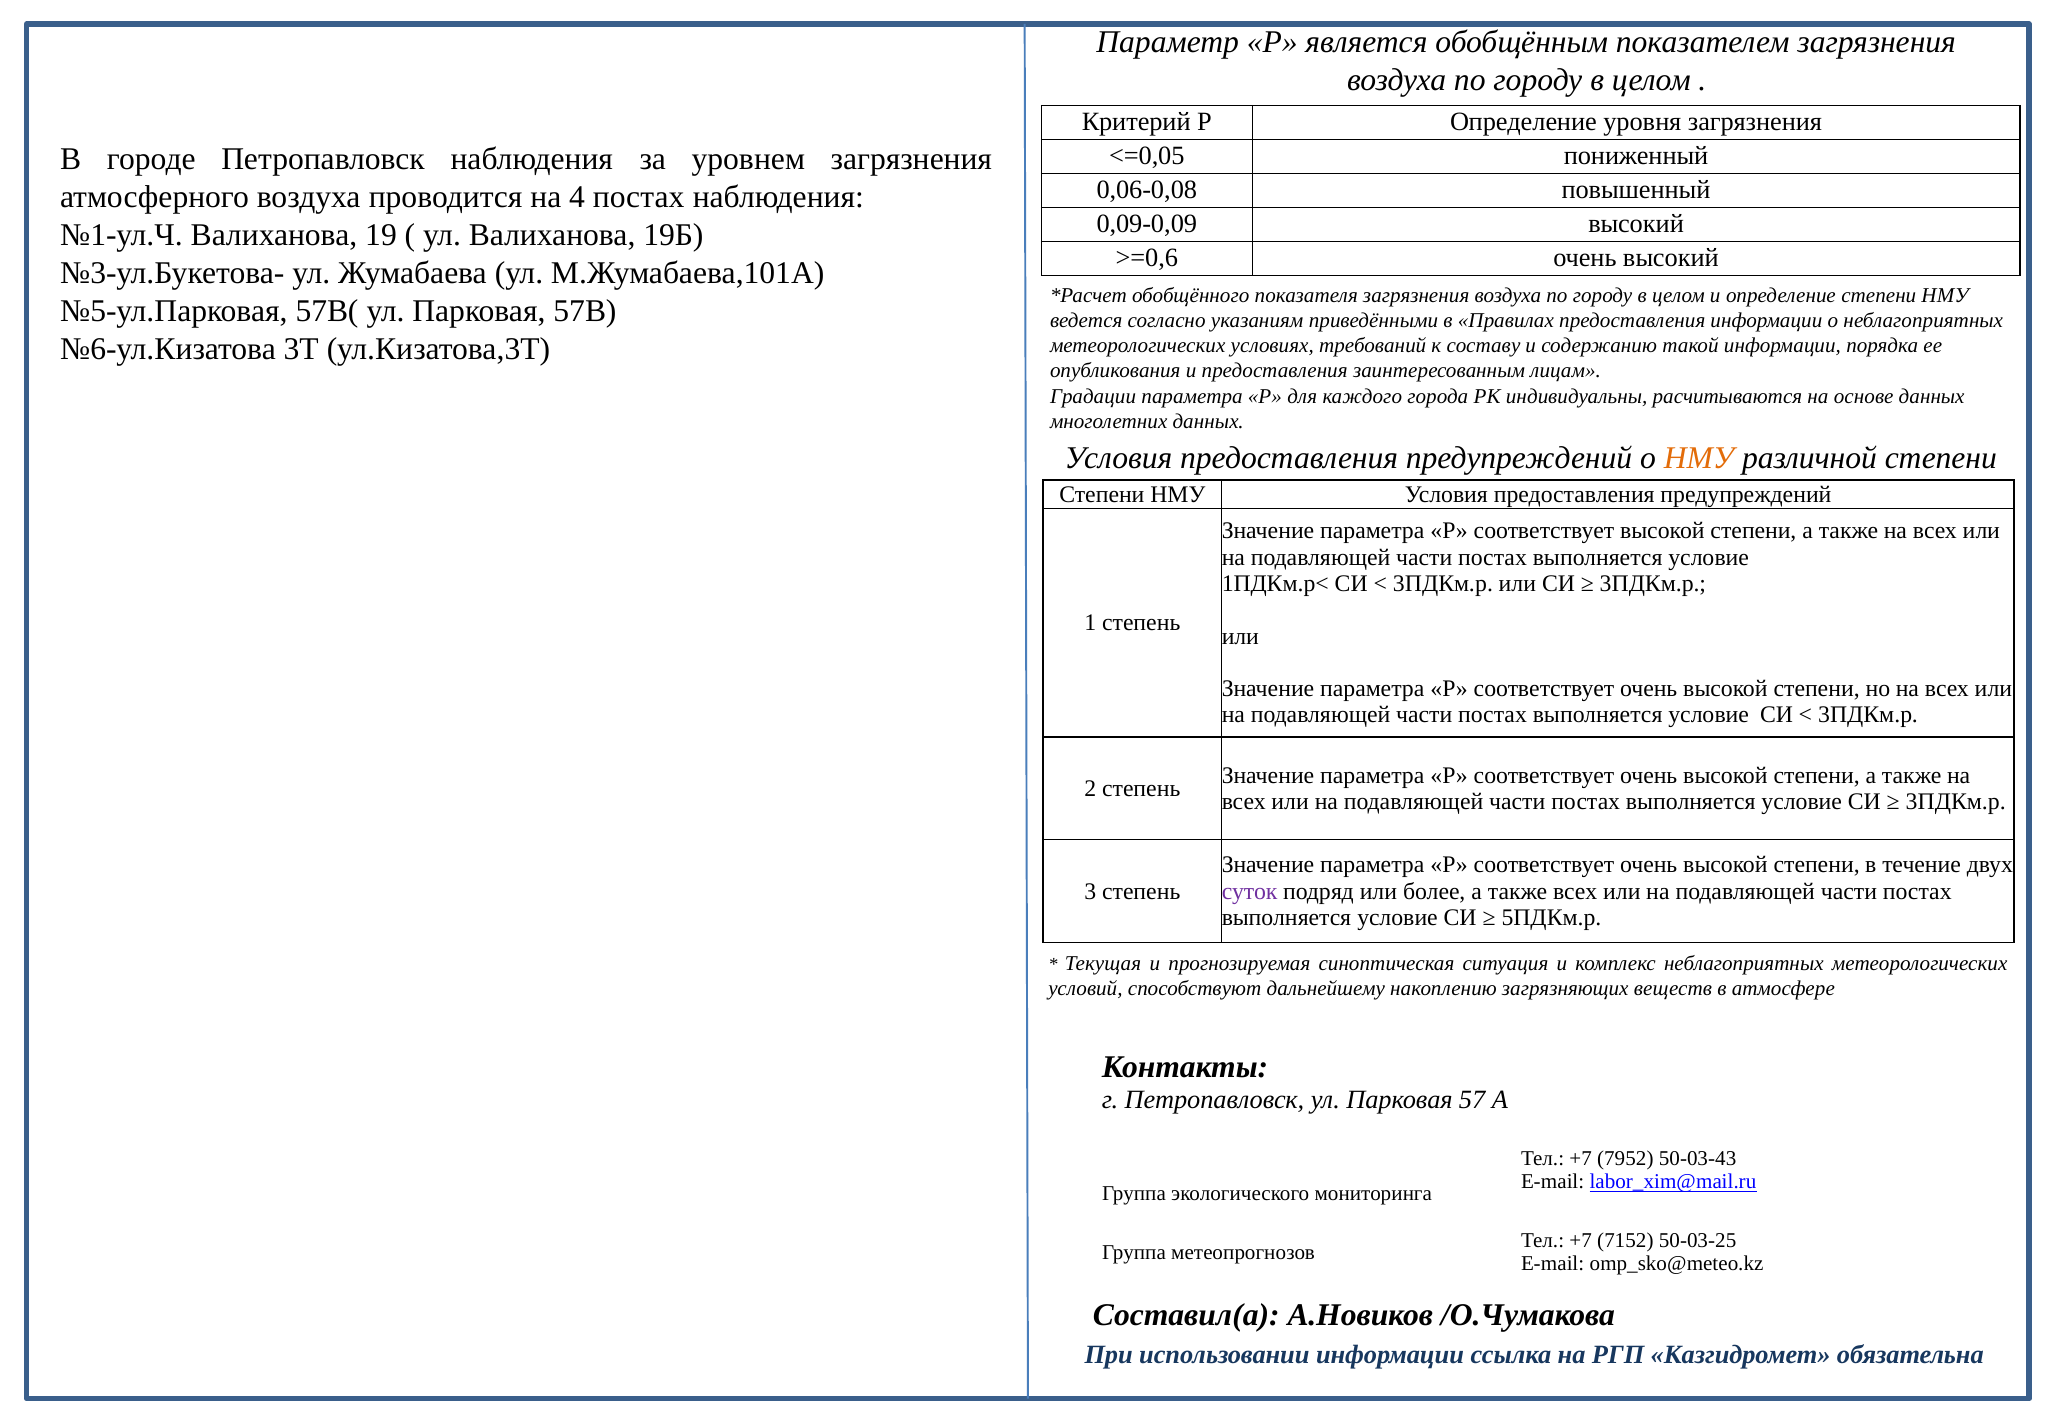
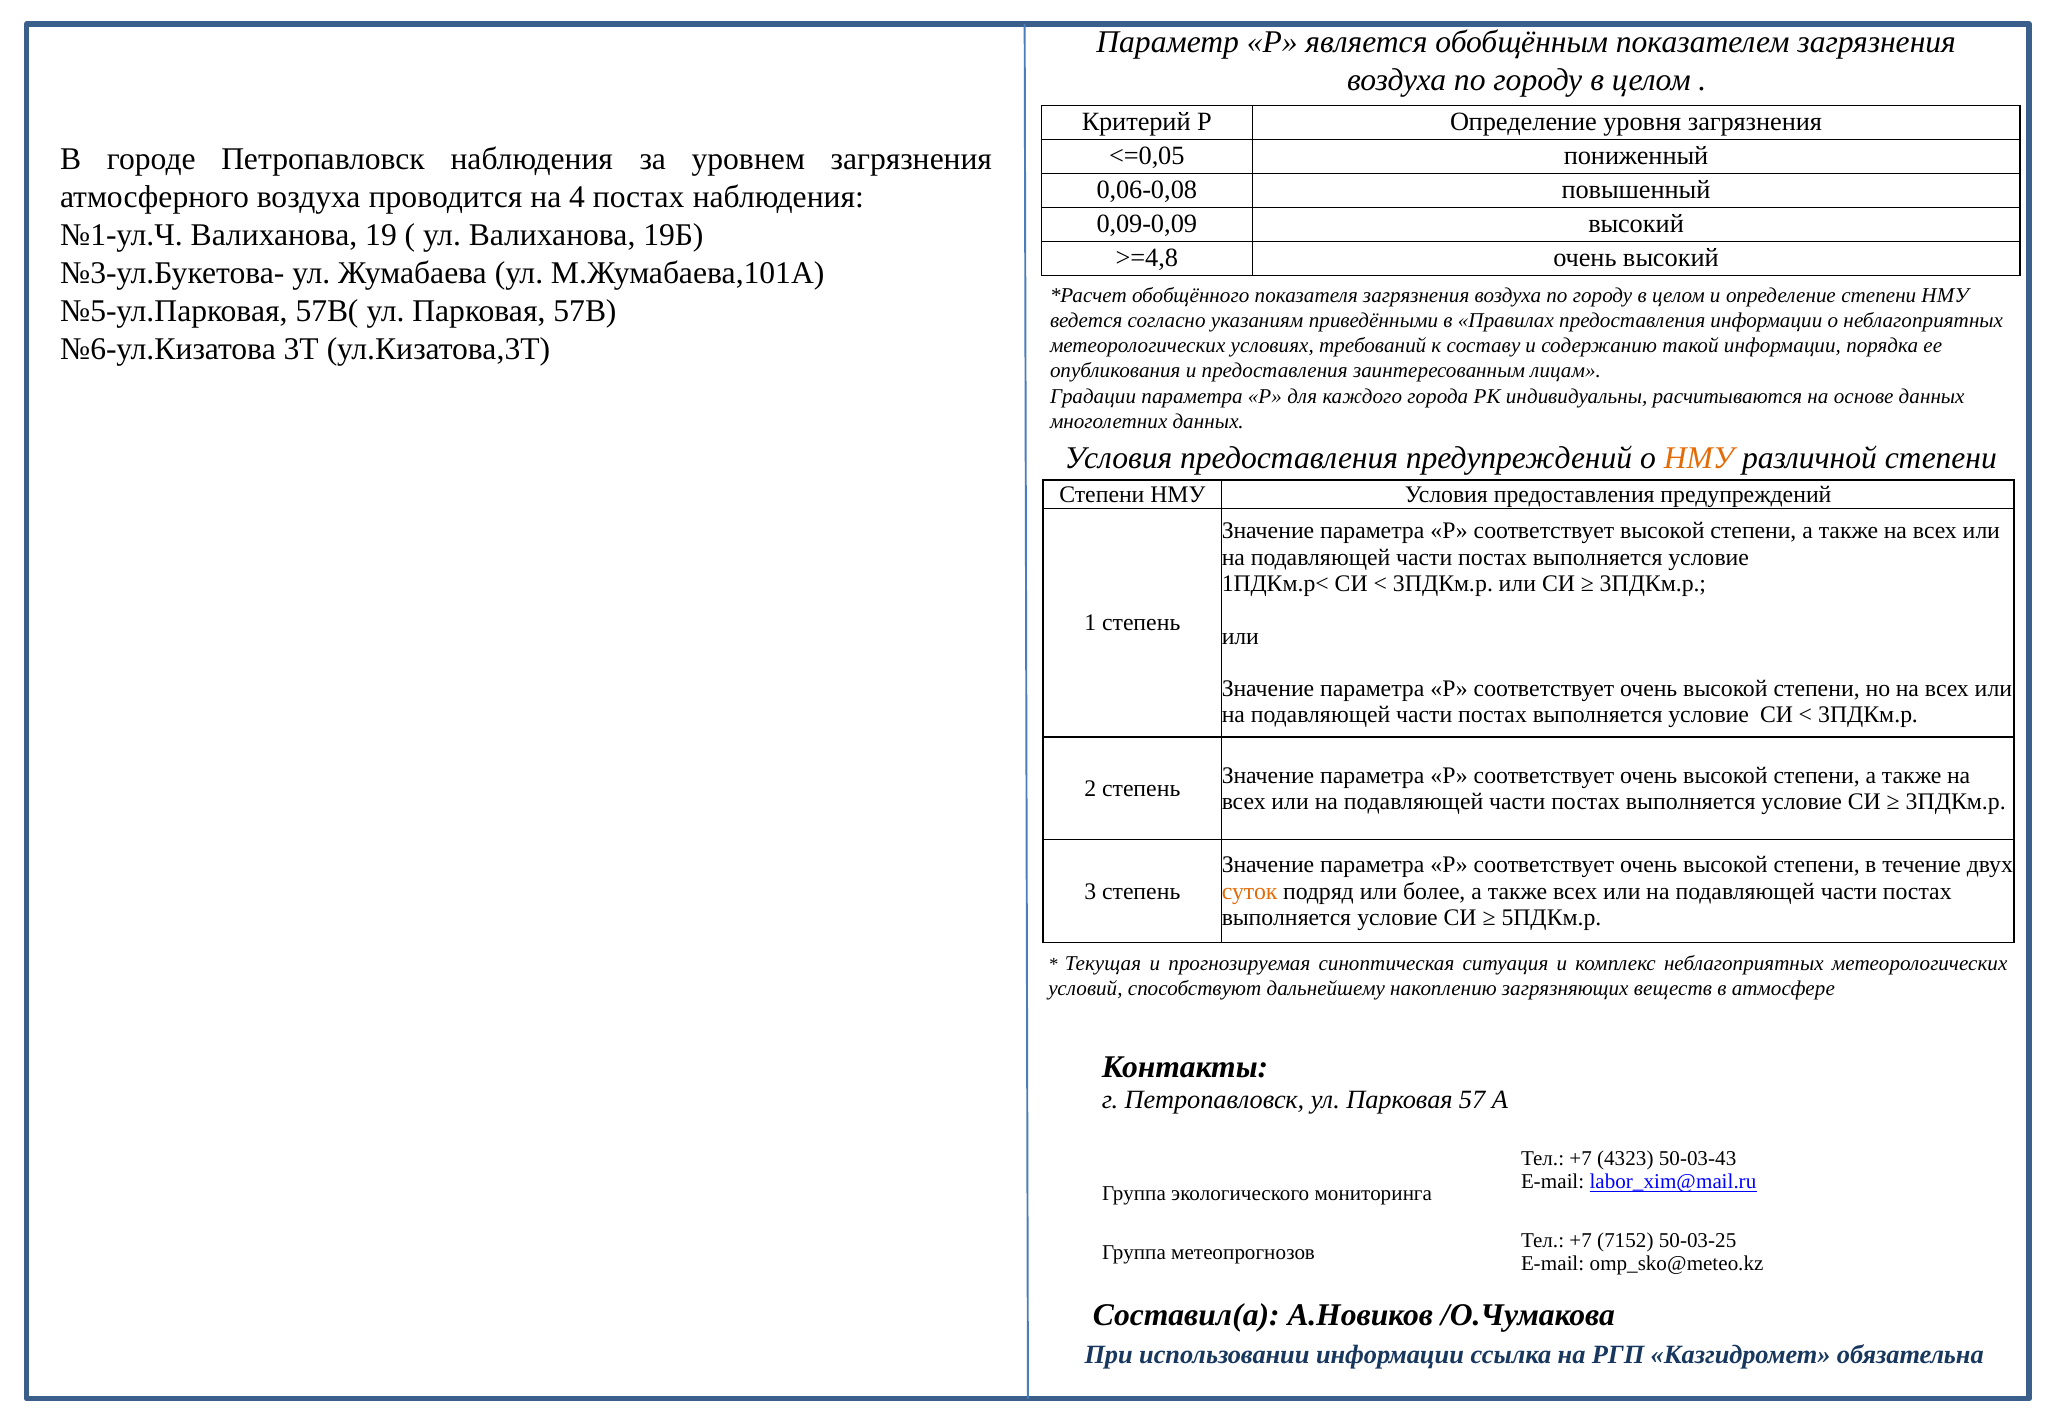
>=0,6: >=0,6 -> >=4,8
суток colour: purple -> orange
7952: 7952 -> 4323
